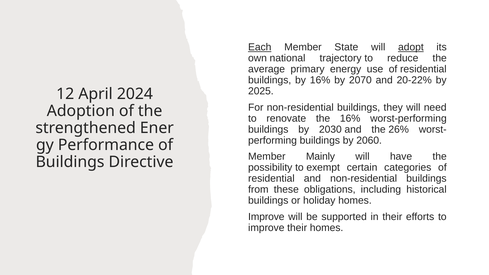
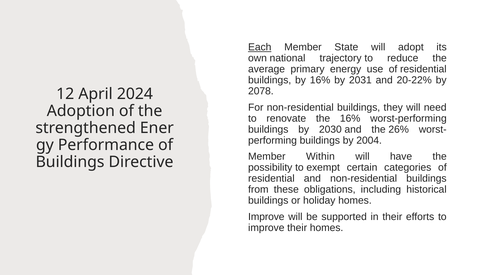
adopt underline: present -> none
2070: 2070 -> 2031
2025: 2025 -> 2078
2060: 2060 -> 2004
Mainly: Mainly -> Within
